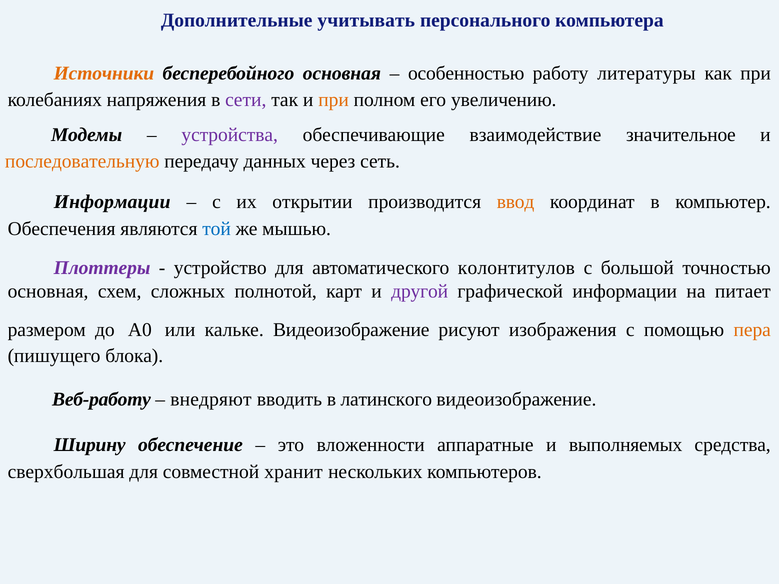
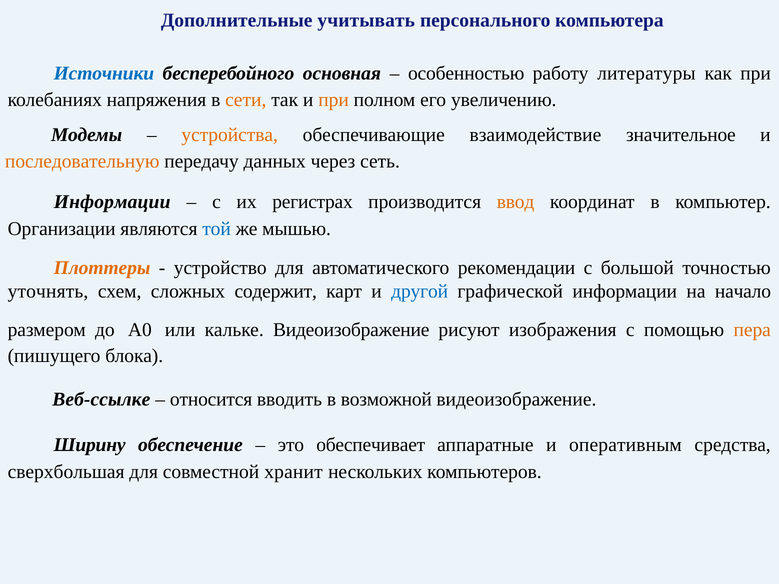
Источники colour: orange -> blue
сети colour: purple -> orange
устройства colour: purple -> orange
открытии: открытии -> регистрах
Обеспечения: Обеспечения -> Организации
Плоттеры colour: purple -> orange
колонтитулов: колонтитулов -> рекомендации
основная at (48, 291): основная -> уточнять
полнотой: полнотой -> содержит
другой colour: purple -> blue
питает: питает -> начало
Веб-работу: Веб-работу -> Веб-ссылке
внедряют: внедряют -> относится
латинского: латинского -> возможной
вложенности: вложенности -> обеспечивает
выполняемых: выполняемых -> оперативным
